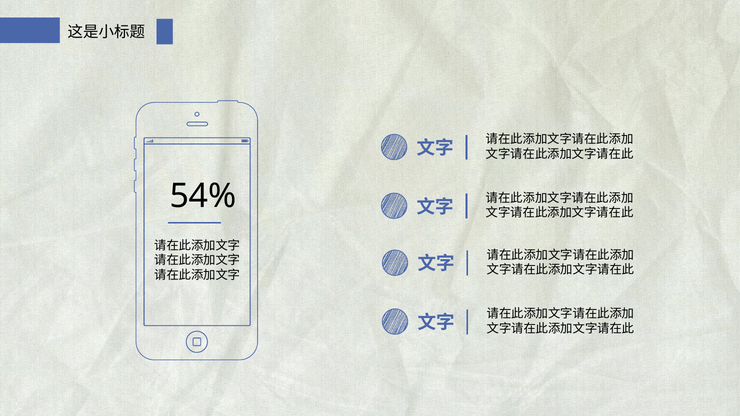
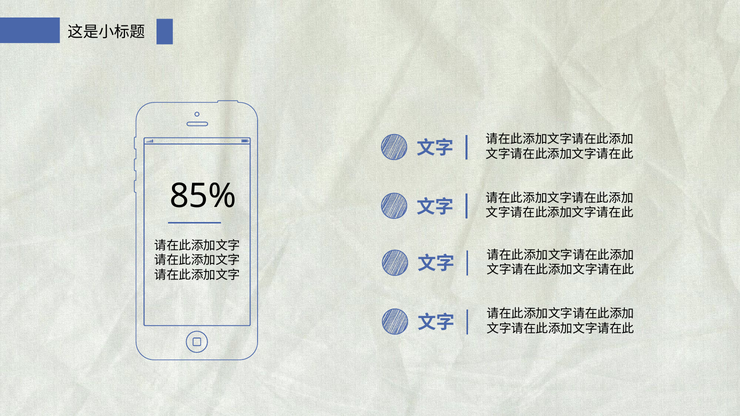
54%: 54% -> 85%
